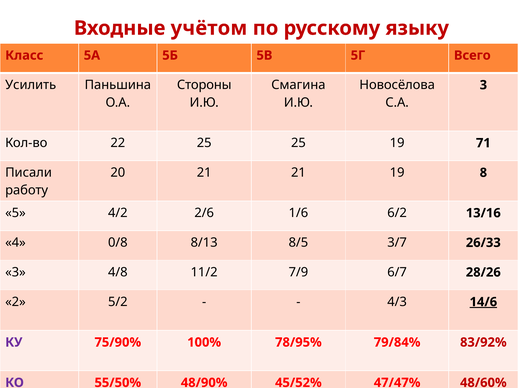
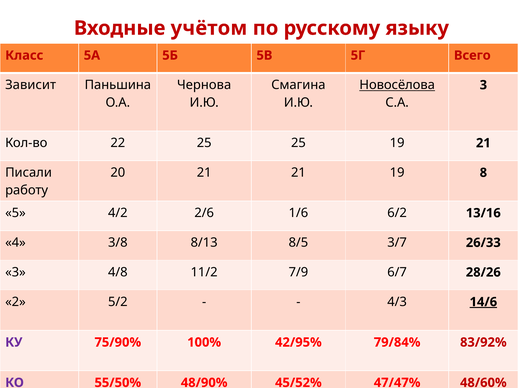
Усилить: Усилить -> Зависит
Стороны: Стороны -> Чернова
Новосёлова underline: none -> present
19 71: 71 -> 21
0/8: 0/8 -> 3/8
78/95%: 78/95% -> 42/95%
